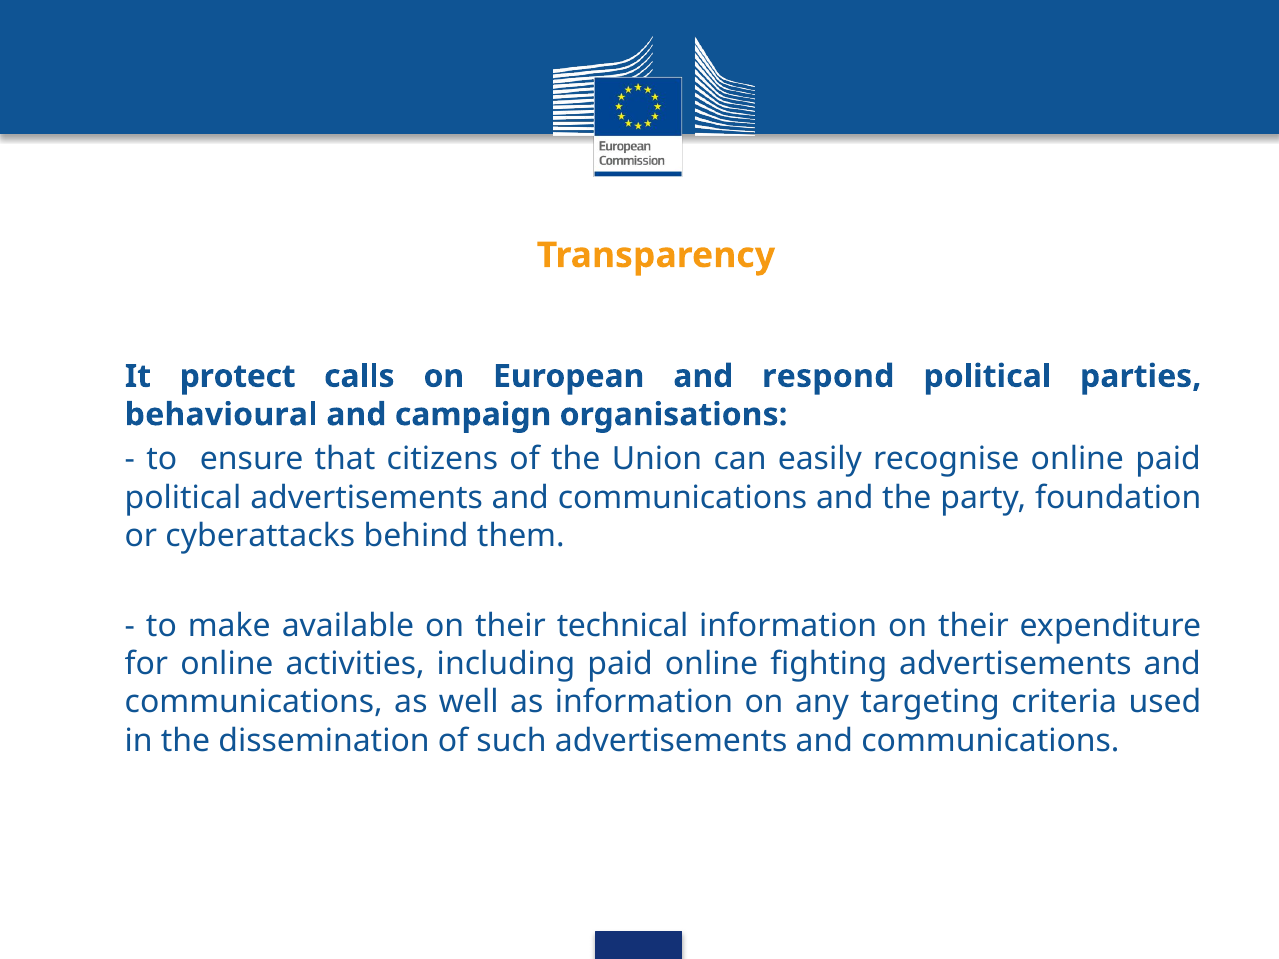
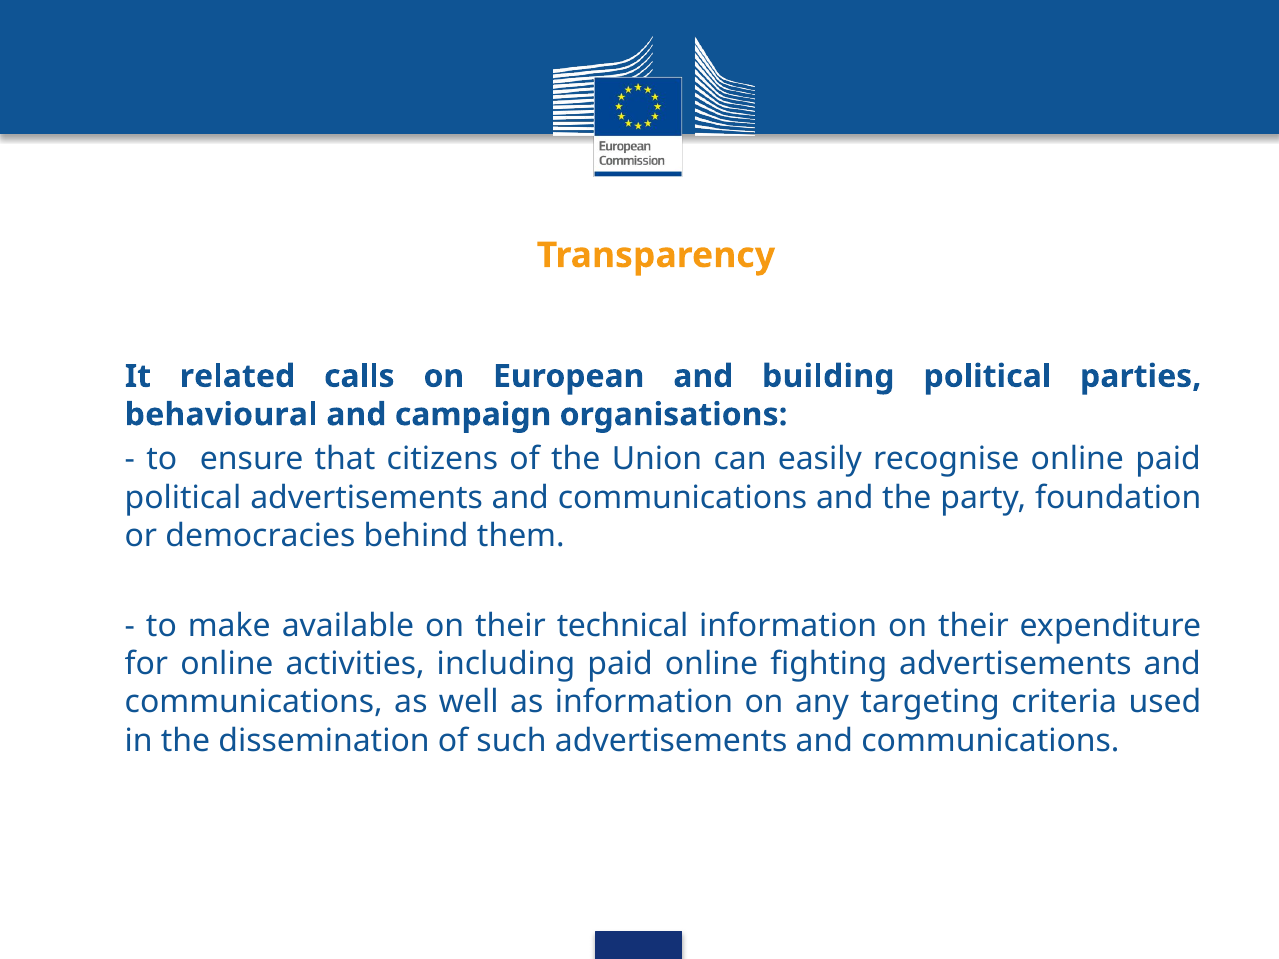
protect: protect -> related
respond: respond -> building
cyberattacks: cyberattacks -> democracies
